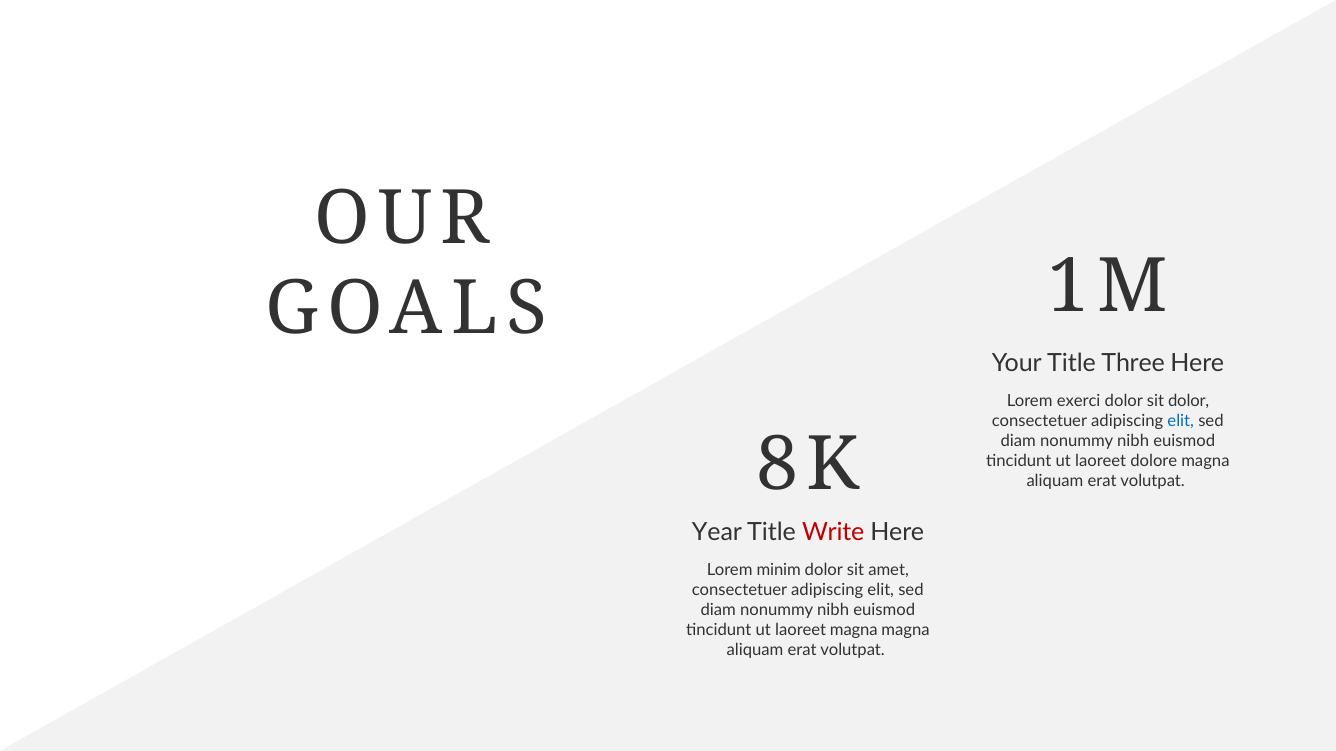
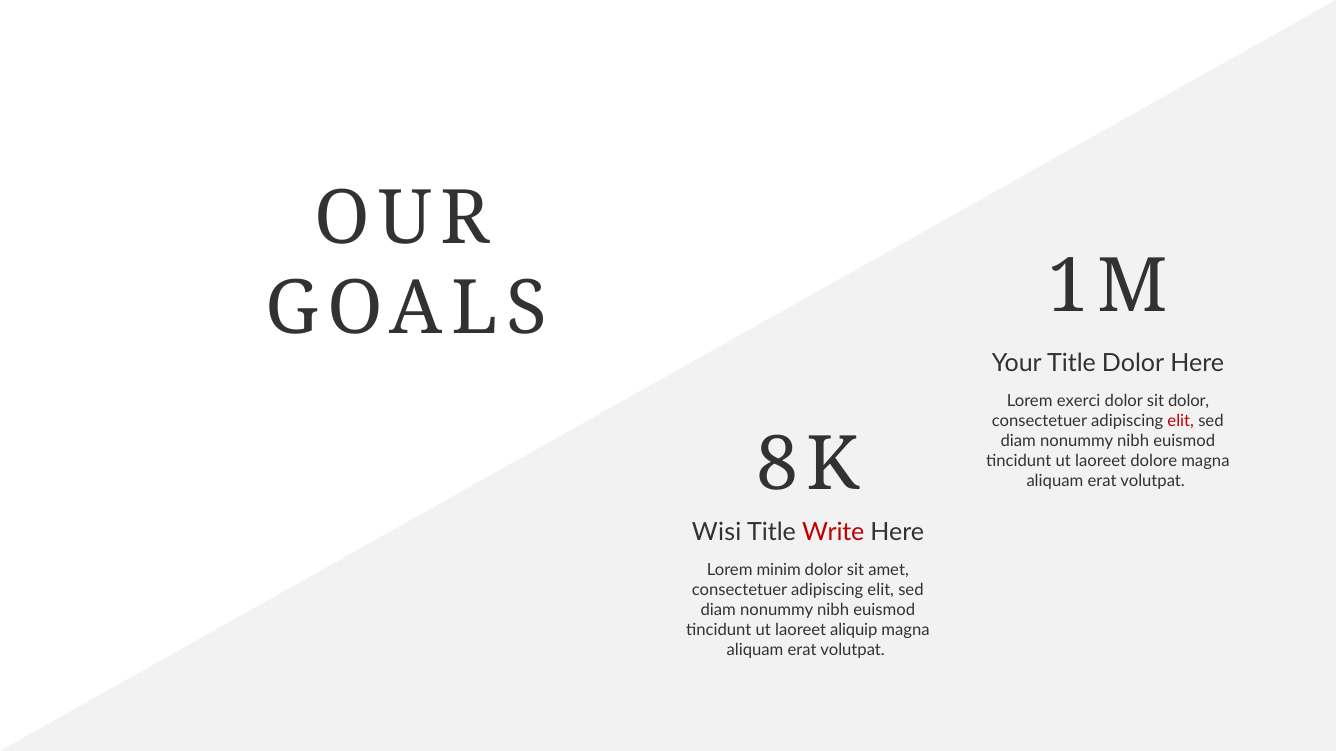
Title Three: Three -> Dolor
elit at (1181, 421) colour: blue -> red
Year: Year -> Wisi
laoreet magna: magna -> aliquip
